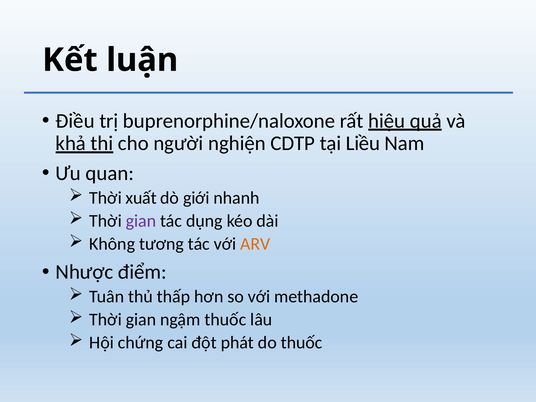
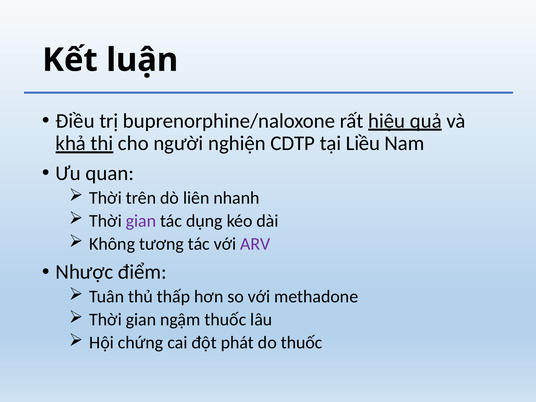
xuất: xuất -> trên
giới: giới -> liên
ARV colour: orange -> purple
